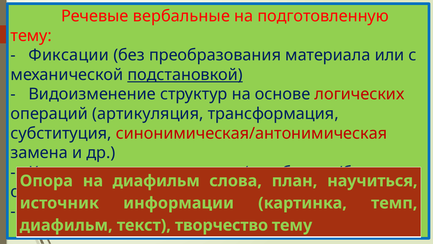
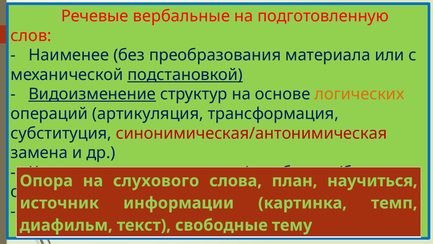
тему at (31, 36): тему -> слов
Фиксации: Фиксации -> Наименее
Видоизменение underline: none -> present
логических colour: red -> orange
диафильм at (156, 181): диафильм -> слухового
творчество: творчество -> свободные
